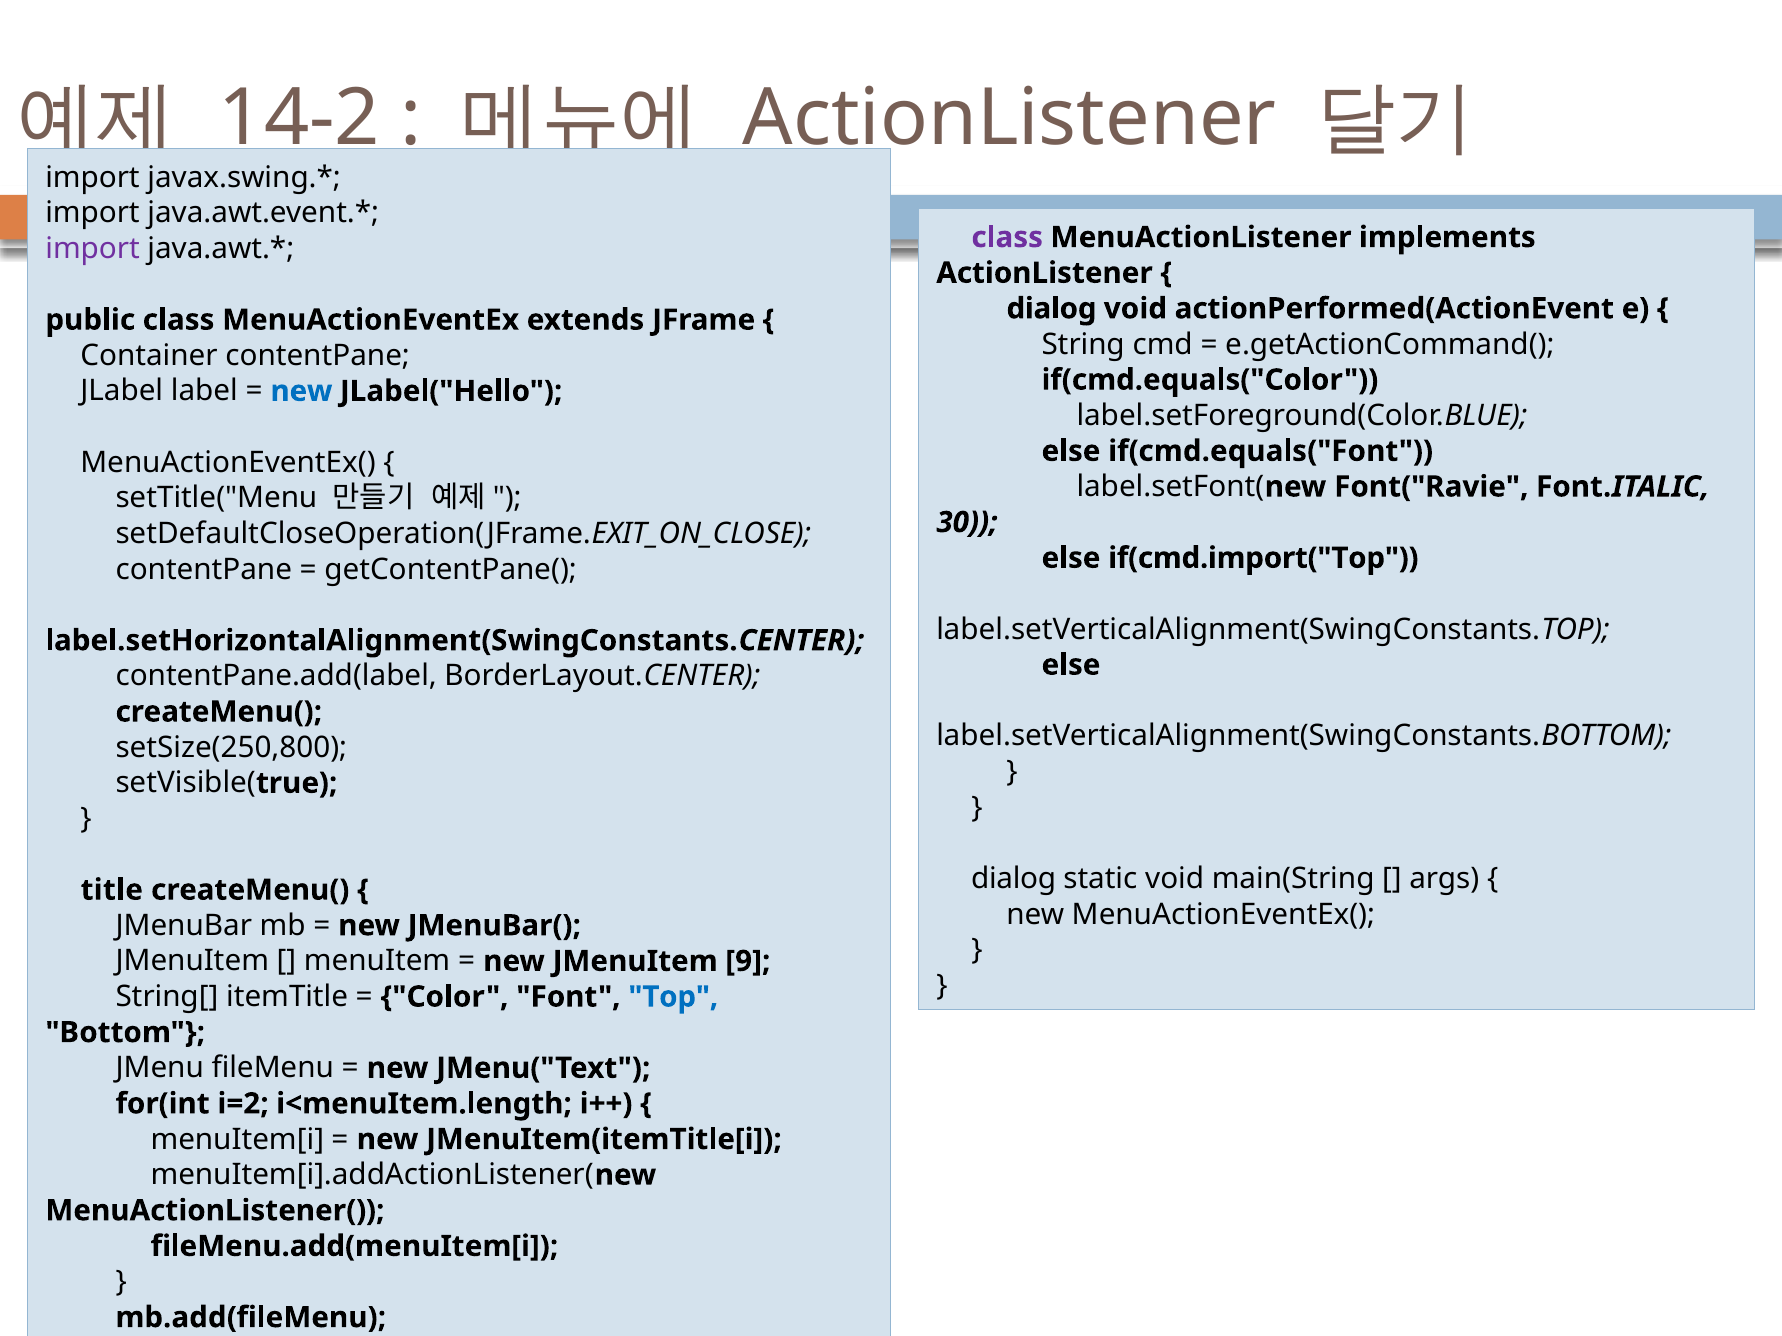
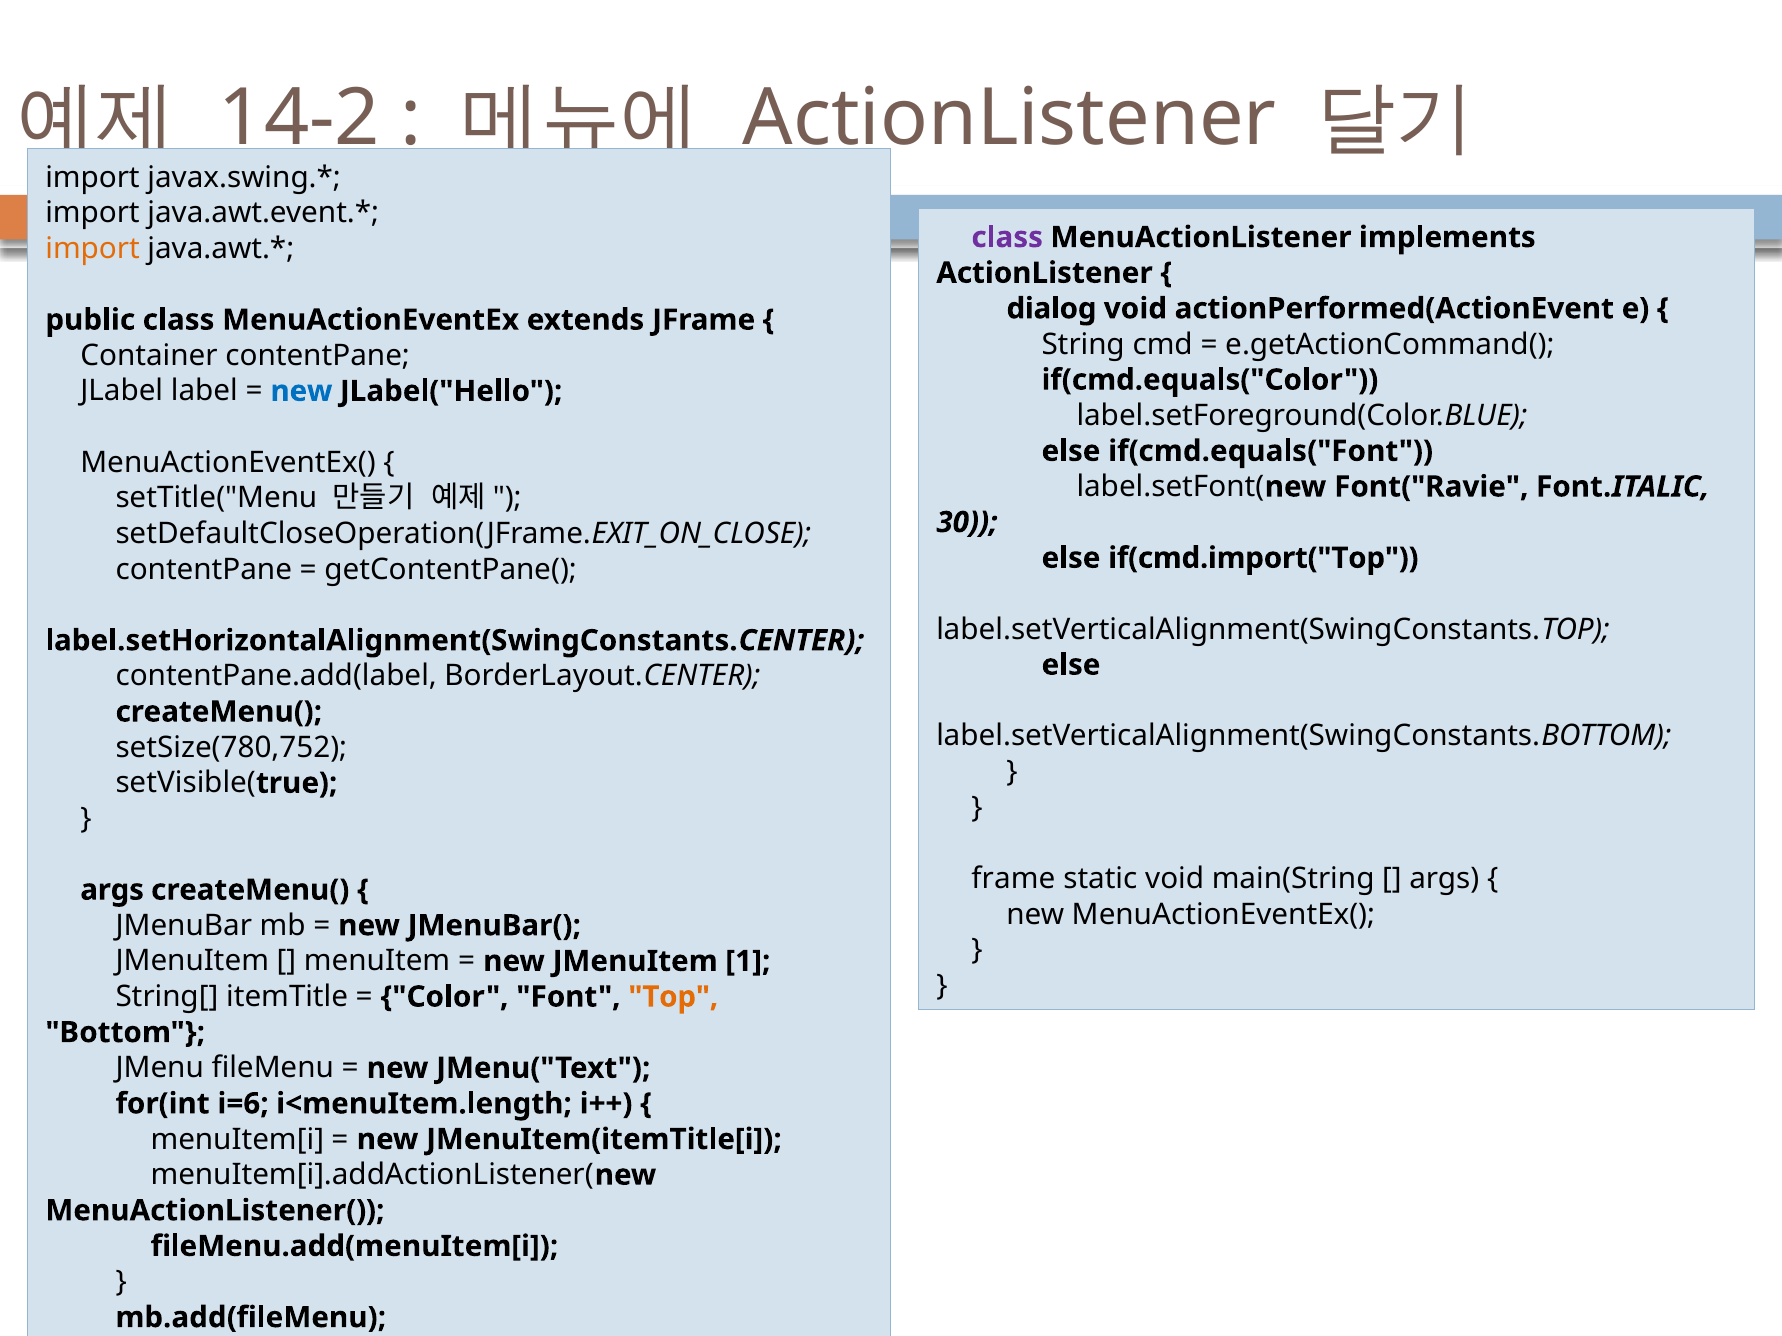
import at (93, 249) colour: purple -> orange
setSize(250,800: setSize(250,800 -> setSize(780,752
dialog at (1014, 879): dialog -> frame
title at (112, 890): title -> args
9: 9 -> 1
Top colour: blue -> orange
i=2: i=2 -> i=6
